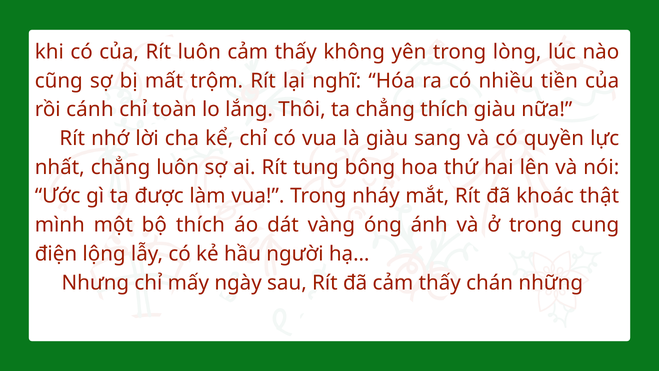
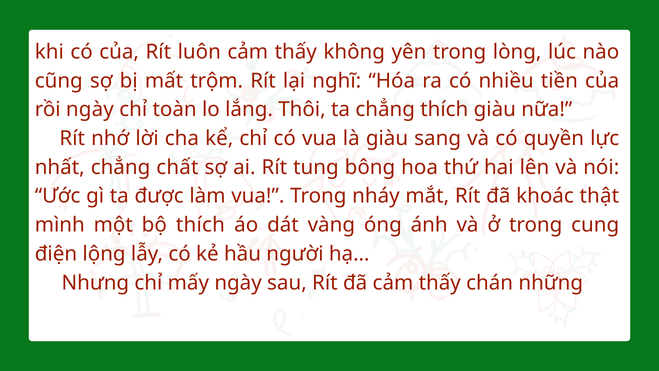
rồi cánh: cánh -> ngày
chẳng luôn: luôn -> chất
